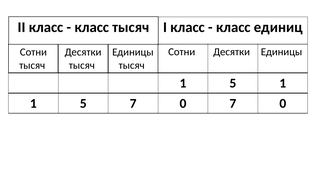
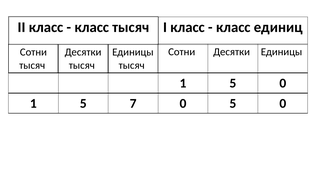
1 5 1: 1 -> 0
0 7: 7 -> 5
